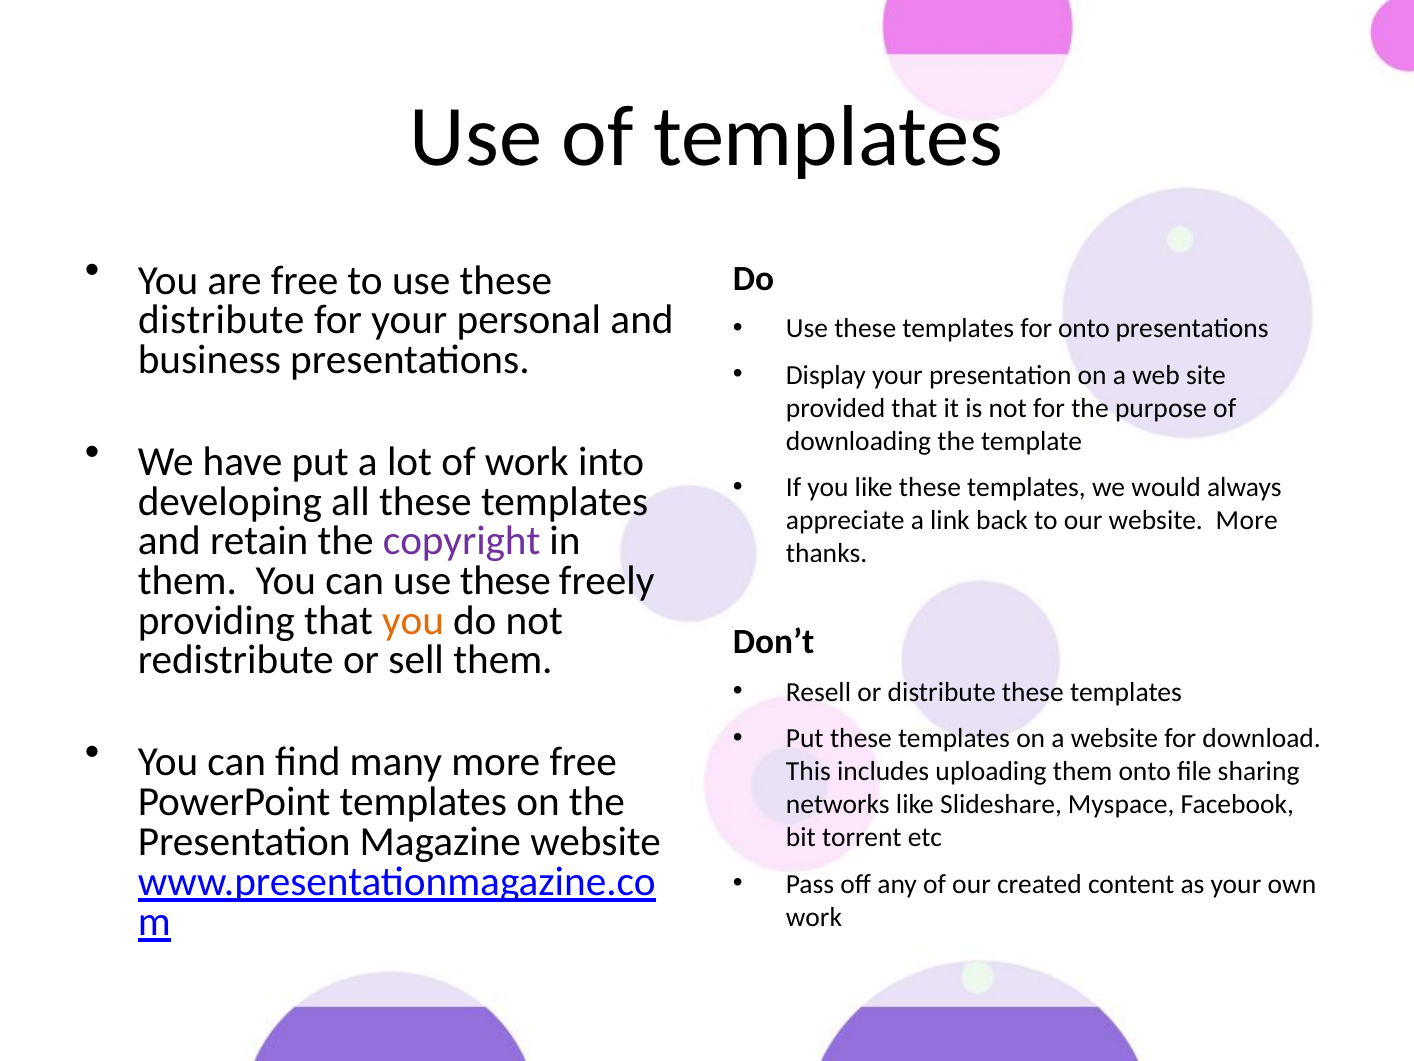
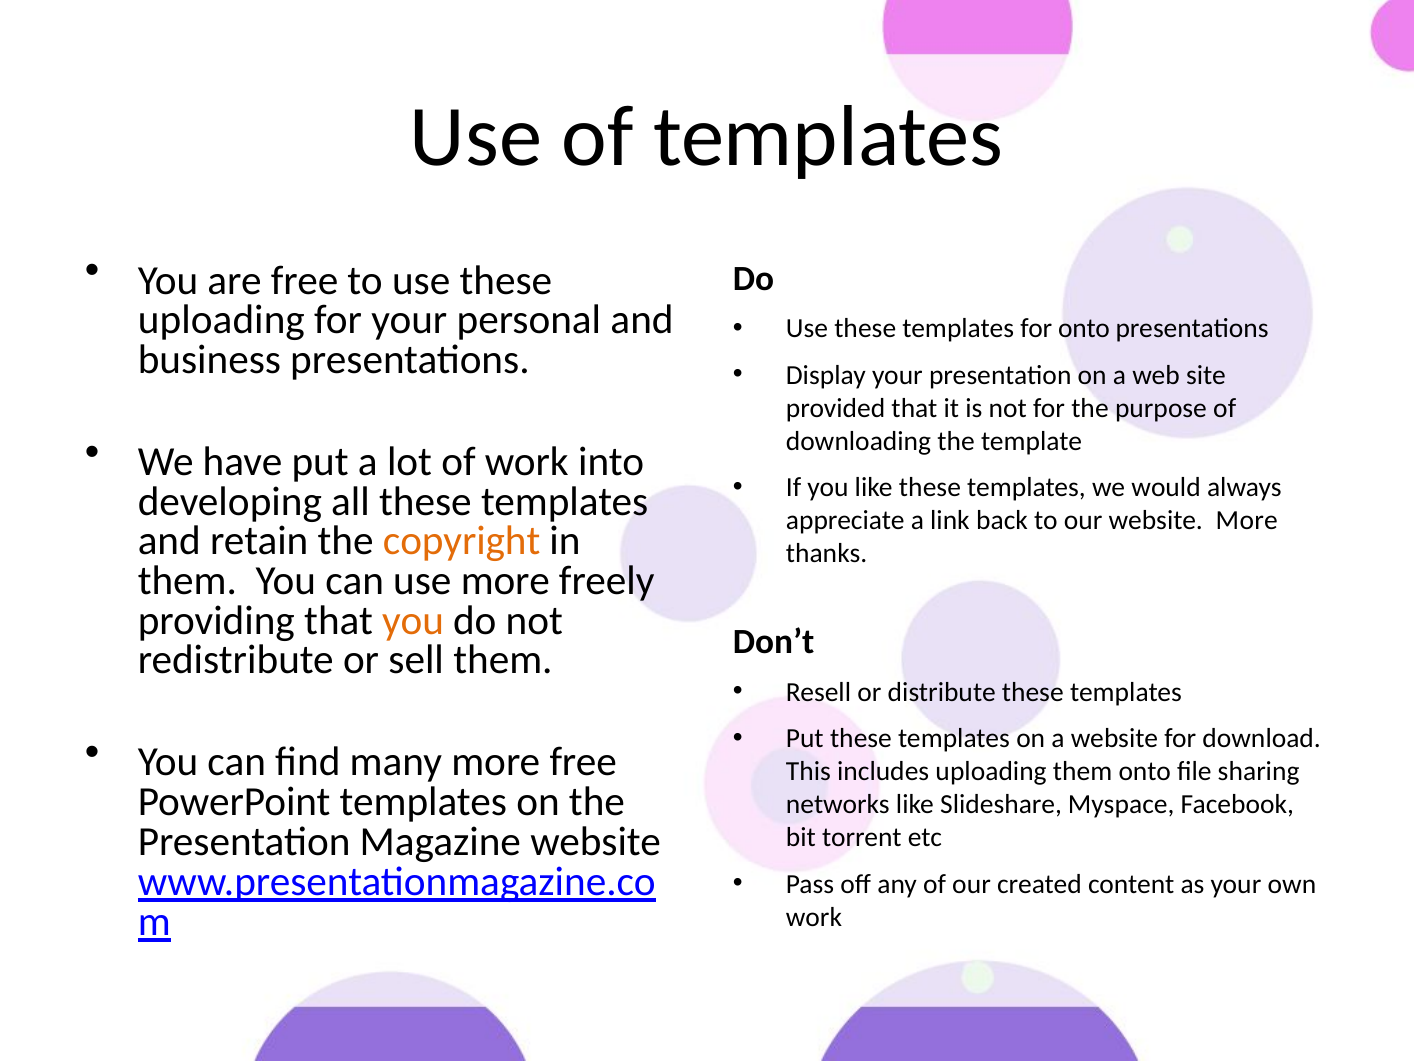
distribute at (221, 320): distribute -> uploading
copyright colour: purple -> orange
can use these: these -> more
